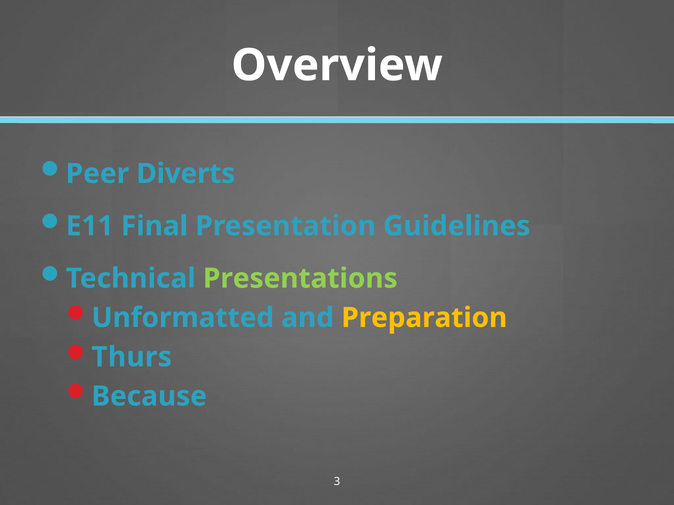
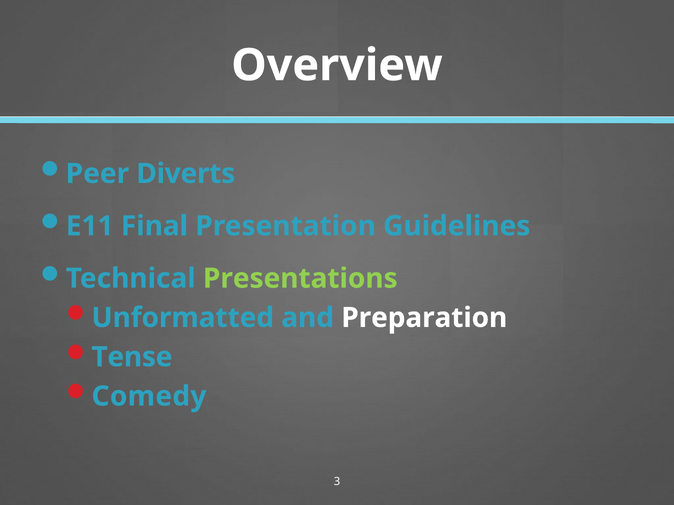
Preparation colour: yellow -> white
Thurs: Thurs -> Tense
Because: Because -> Comedy
